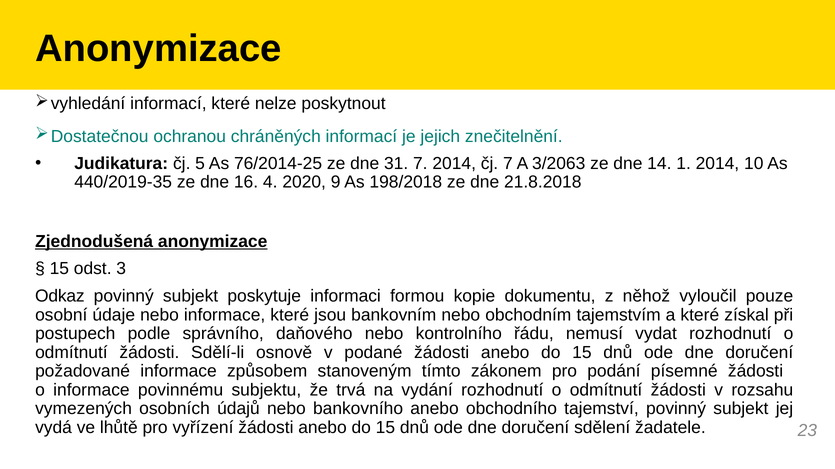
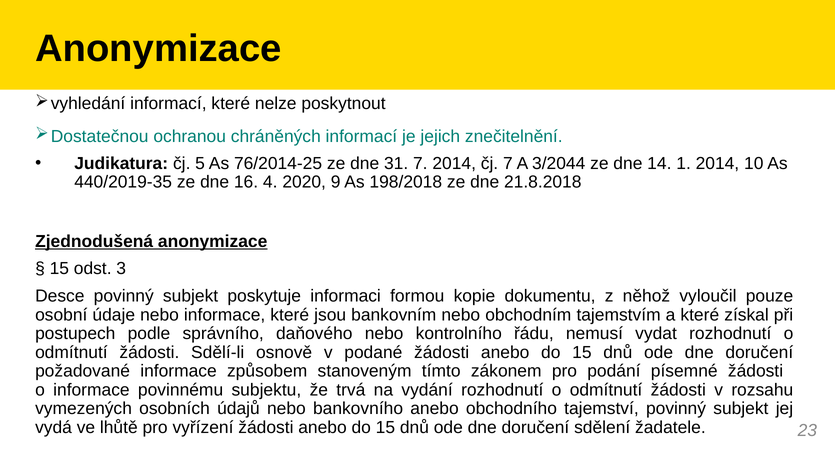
3/2063: 3/2063 -> 3/2044
Odkaz: Odkaz -> Desce
